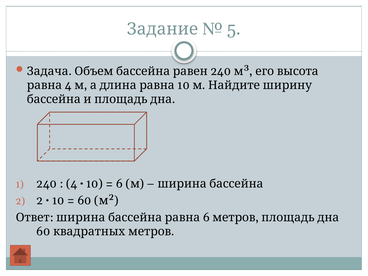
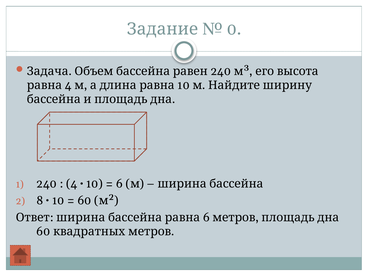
5: 5 -> 0
2 2: 2 -> 8
